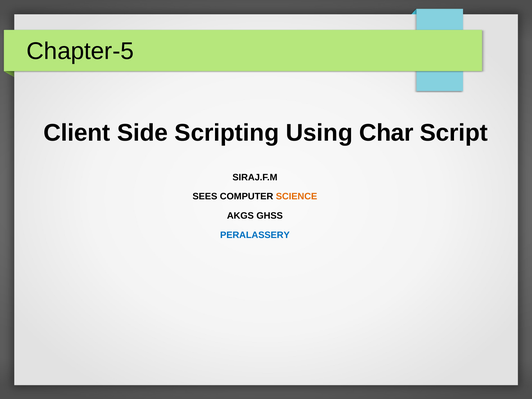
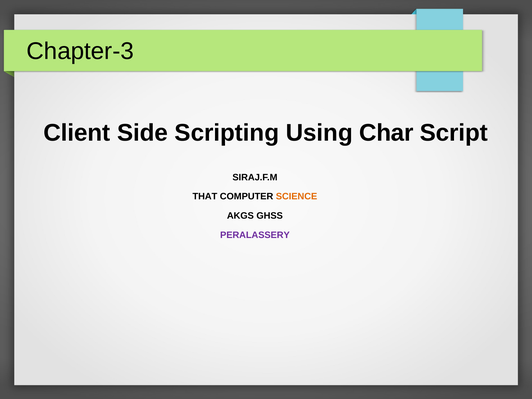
Chapter-5: Chapter-5 -> Chapter-3
SEES: SEES -> THAT
PERALASSERY colour: blue -> purple
